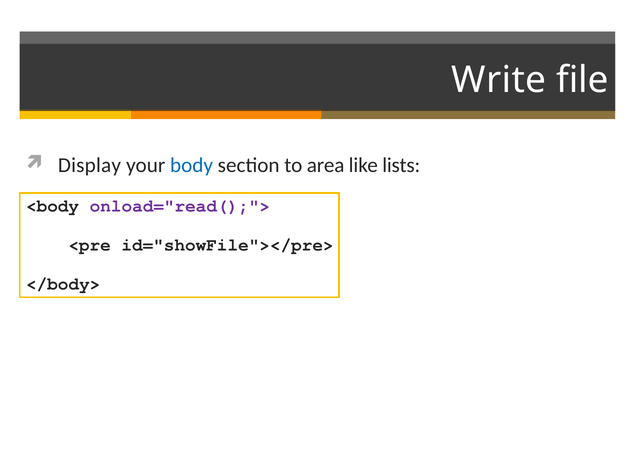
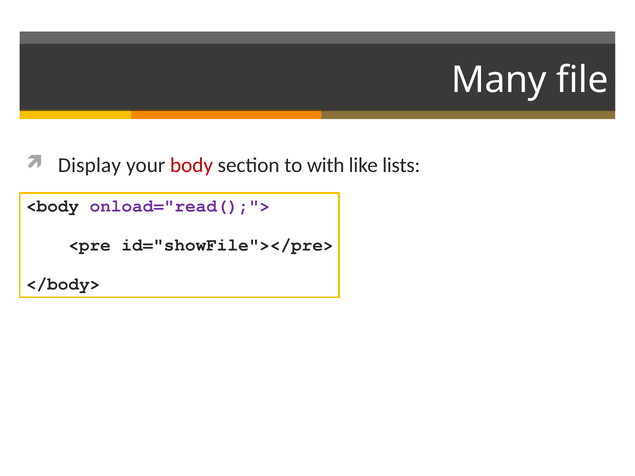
Write: Write -> Many
body colour: blue -> red
area: area -> with
